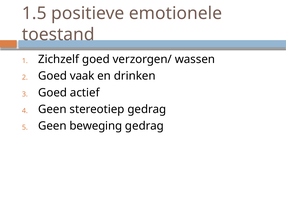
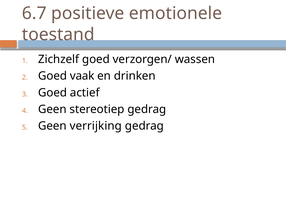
1.5: 1.5 -> 6.7
beweging: beweging -> verrijking
